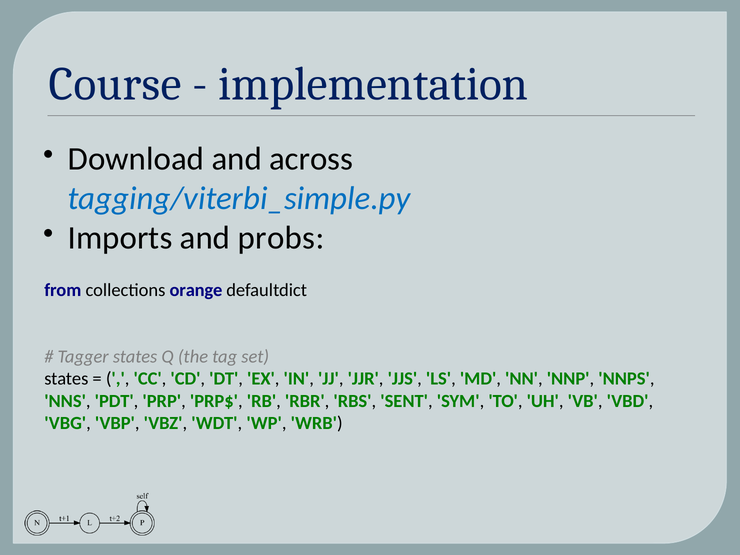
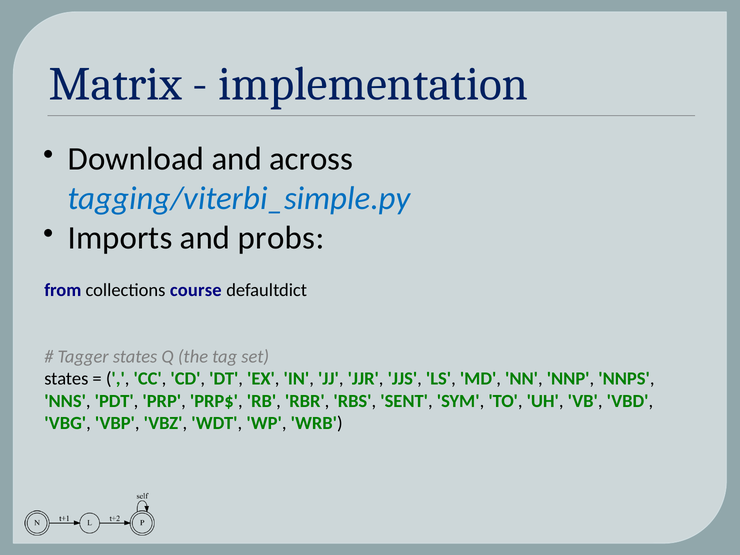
Course: Course -> Matrix
orange: orange -> course
